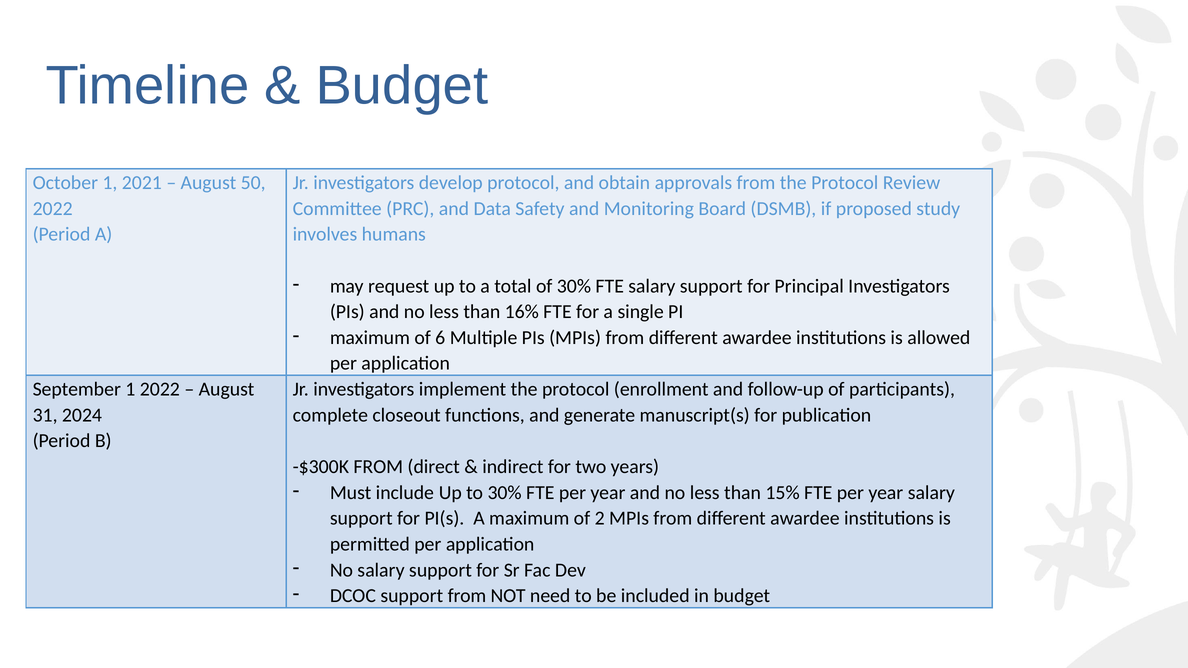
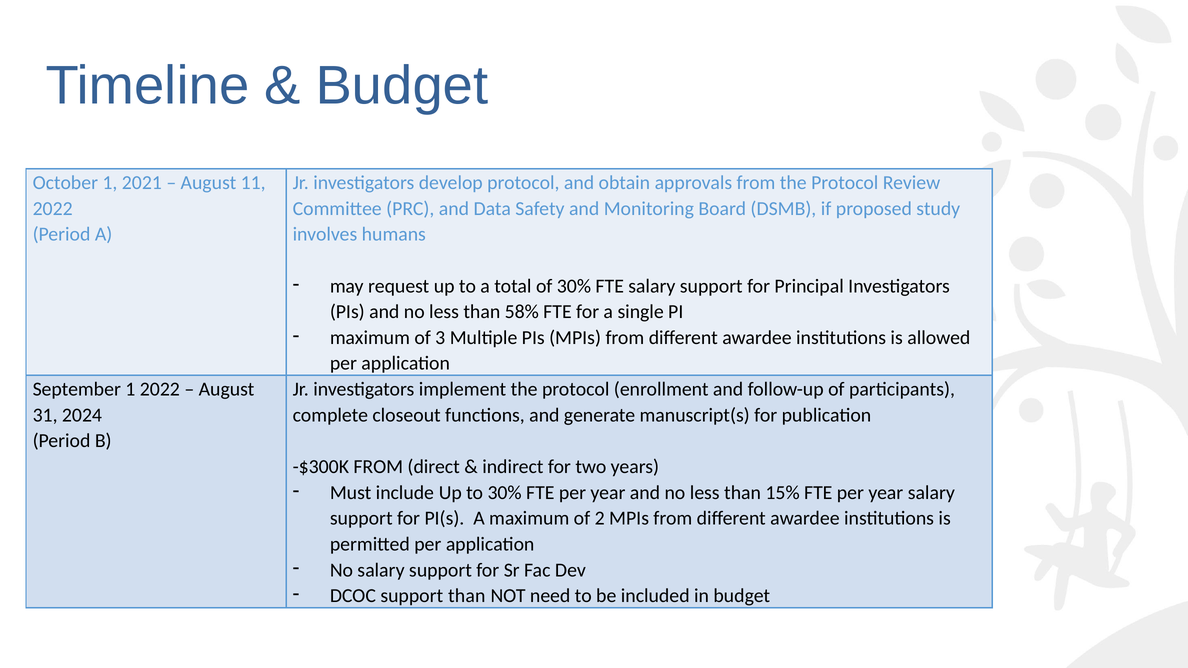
50: 50 -> 11
16%: 16% -> 58%
6: 6 -> 3
support from: from -> than
